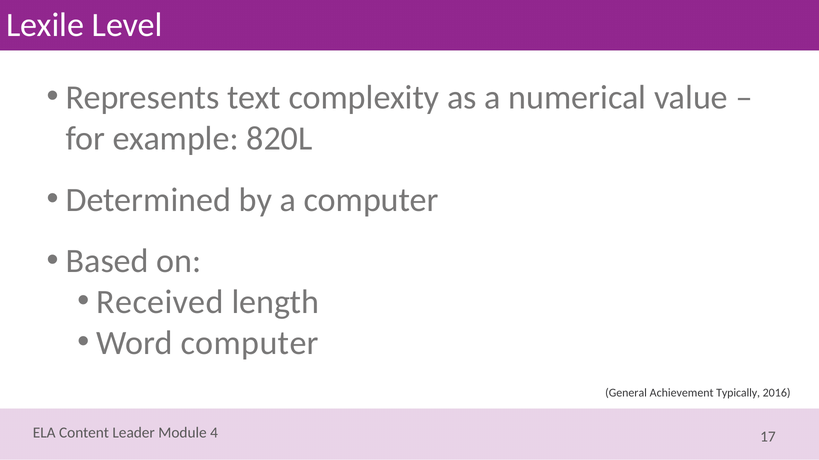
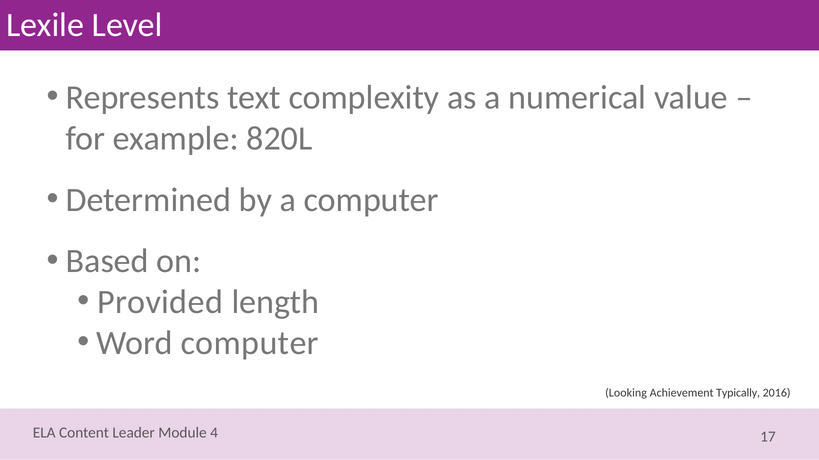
Received: Received -> Provided
General: General -> Looking
